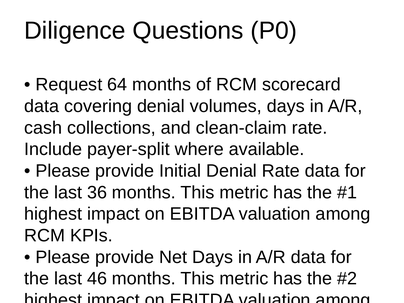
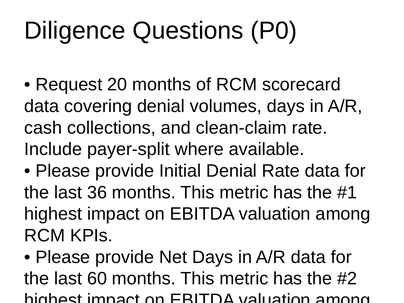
64: 64 -> 20
46: 46 -> 60
